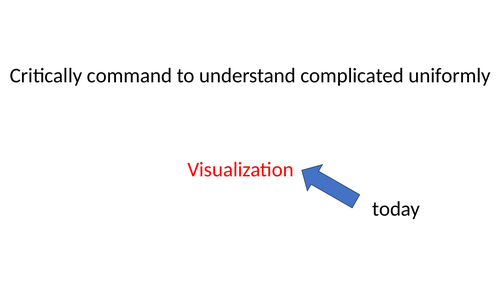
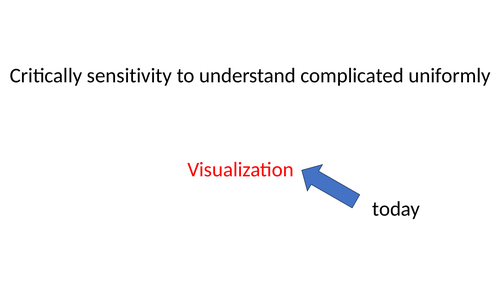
command: command -> sensitivity
